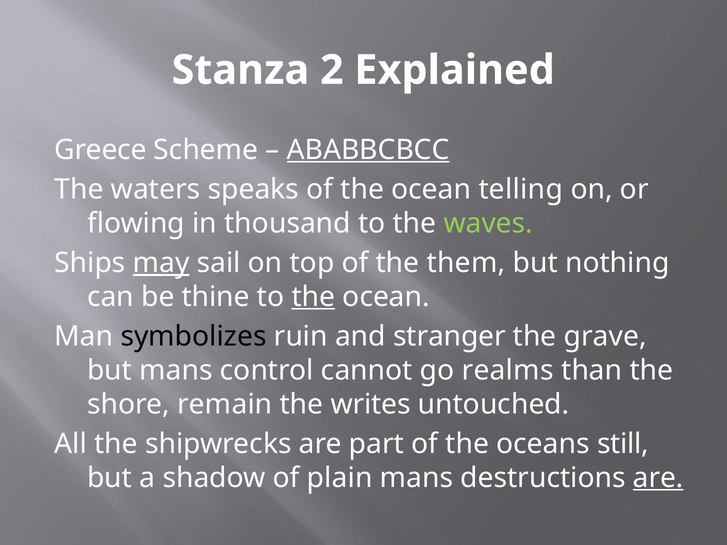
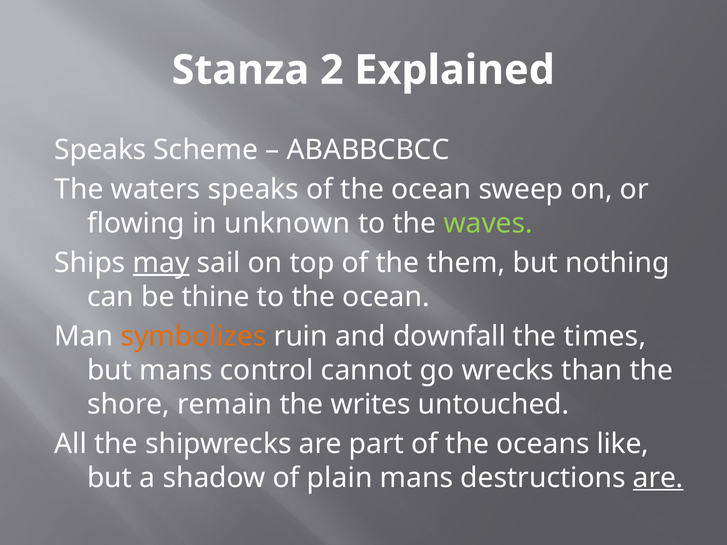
Greece at (100, 150): Greece -> Speaks
ABABBCBCC underline: present -> none
telling: telling -> sweep
thousand: thousand -> unknown
the at (313, 297) underline: present -> none
symbolizes colour: black -> orange
stranger: stranger -> downfall
grave: grave -> times
realms: realms -> wrecks
still: still -> like
